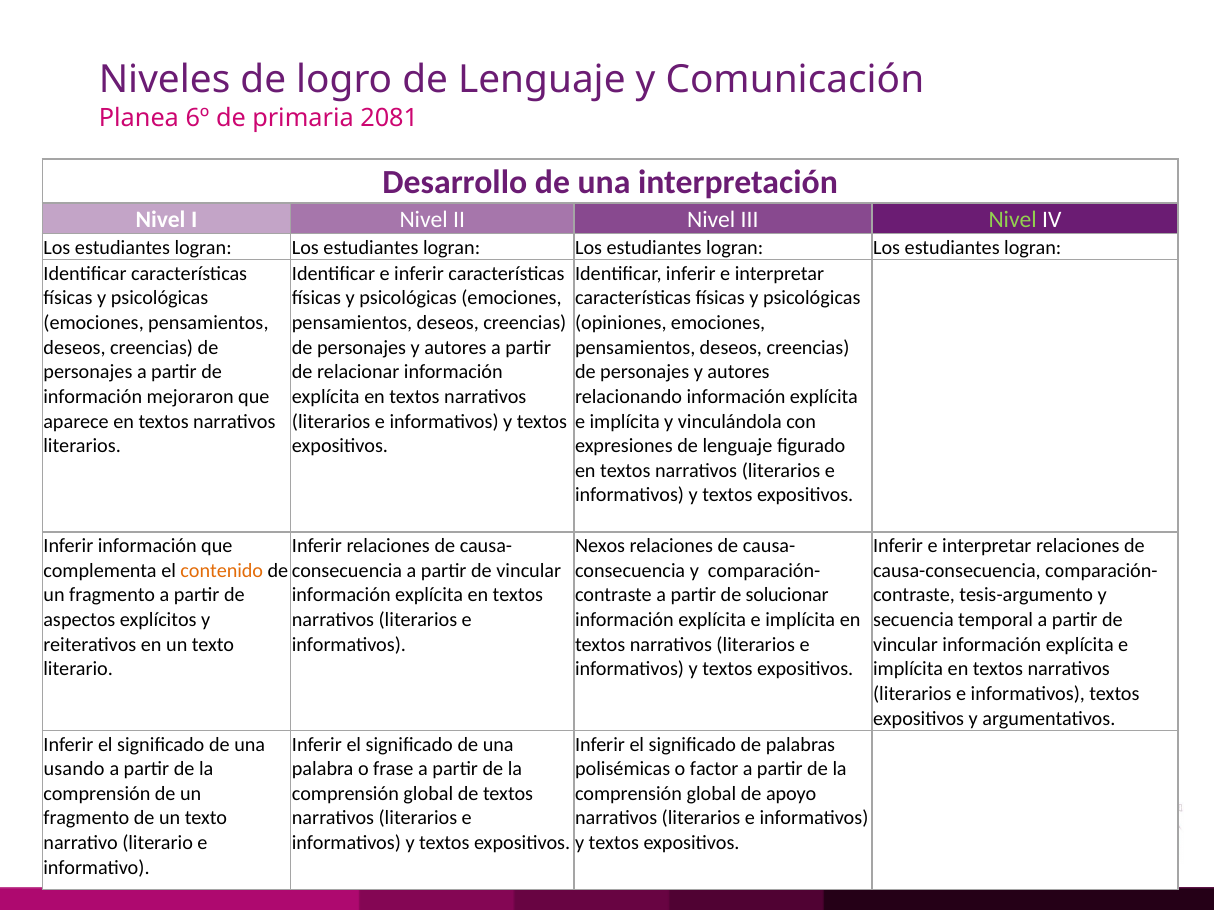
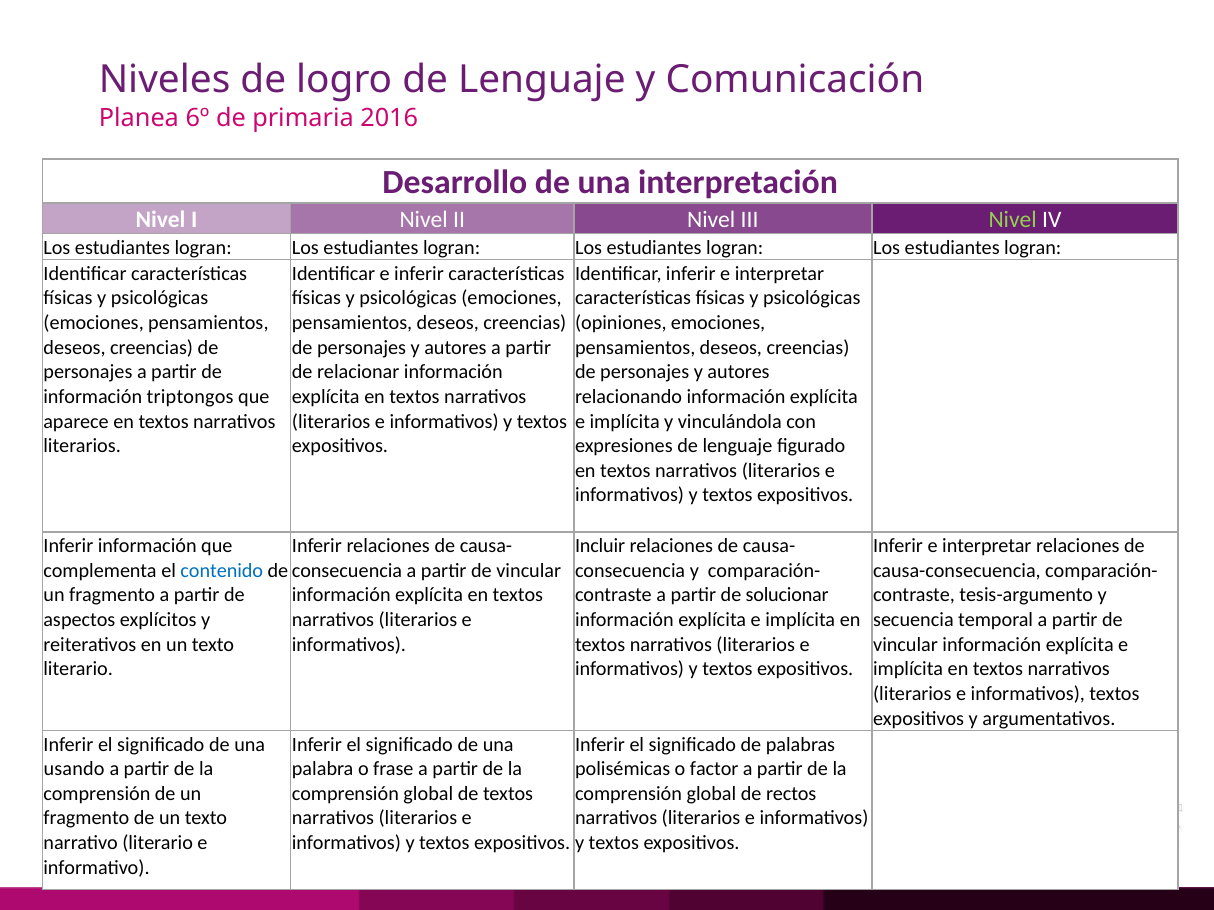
2081: 2081 -> 2016
mejoraron: mejoraron -> triptongos
Nexos: Nexos -> Incluir
contenido colour: orange -> blue
apoyo: apoyo -> rectos
